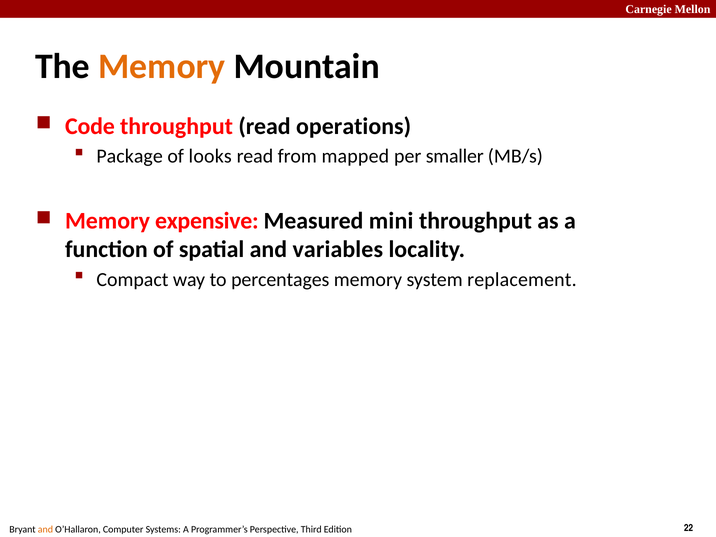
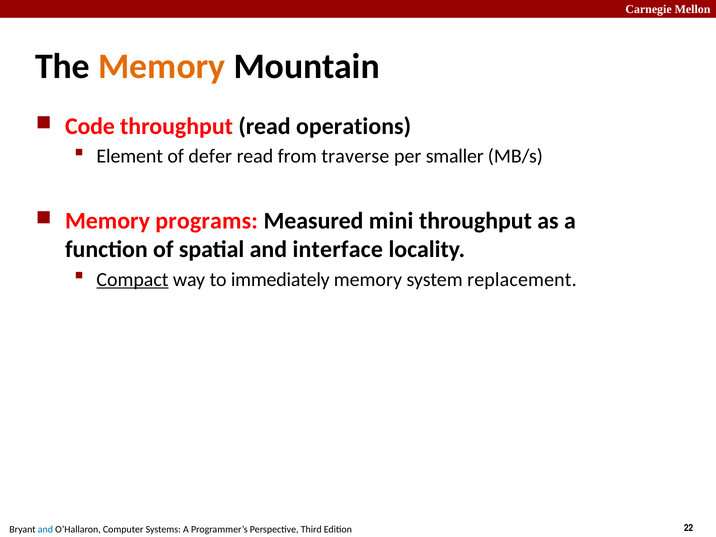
Package: Package -> Element
looks: looks -> defer
mapped: mapped -> traverse
expensive: expensive -> programs
variables: variables -> interface
Compact underline: none -> present
percentages: percentages -> immediately
and at (45, 529) colour: orange -> blue
